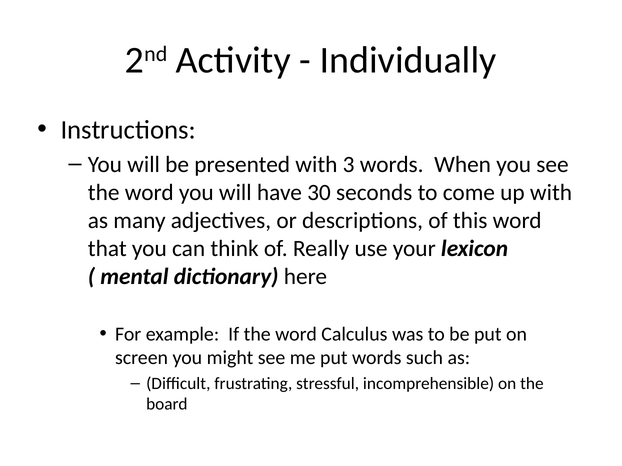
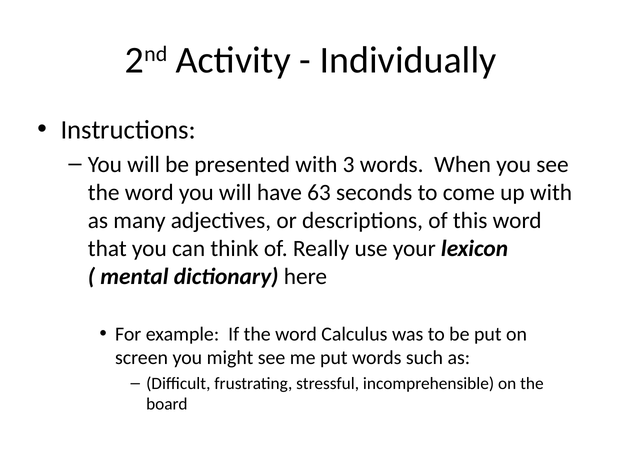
30: 30 -> 63
